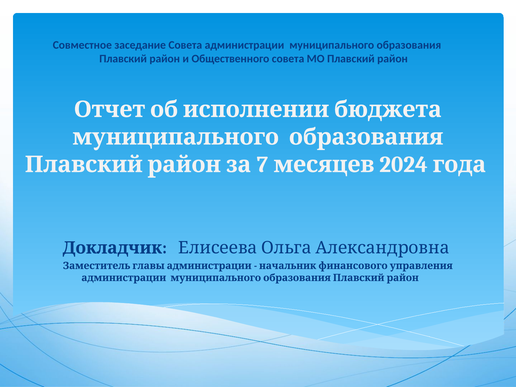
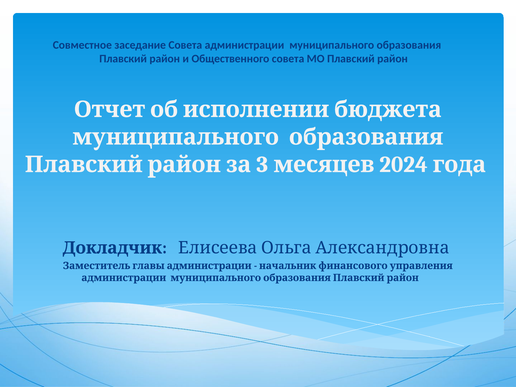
7: 7 -> 3
